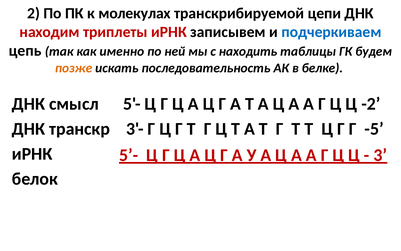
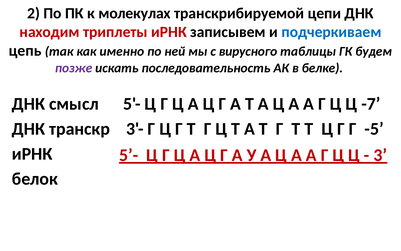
находить: находить -> вирусного
позже colour: orange -> purple
-2: -2 -> -7
